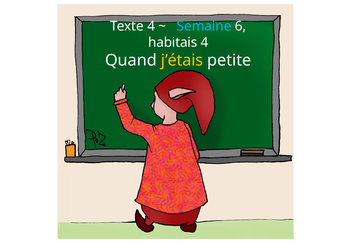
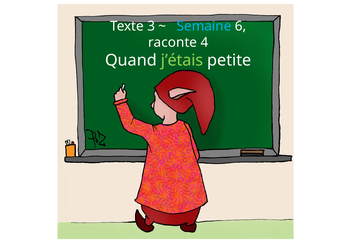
Texte 4: 4 -> 3
habitais: habitais -> raconte
j’étais colour: yellow -> light green
